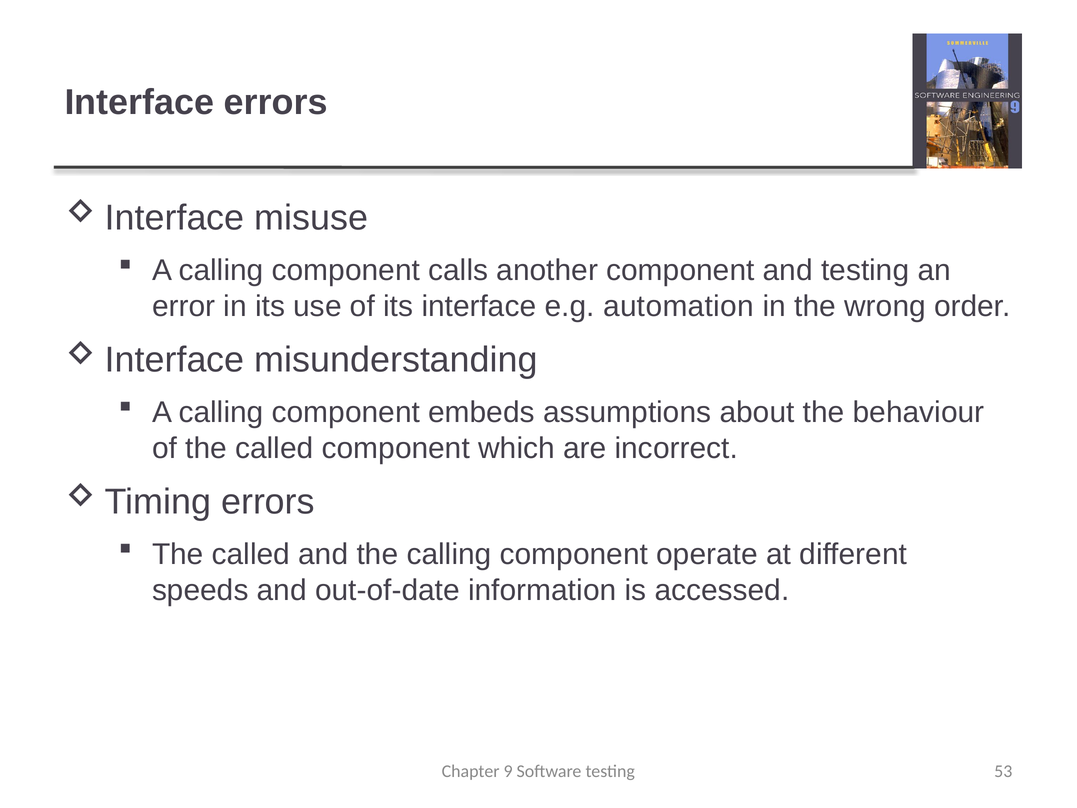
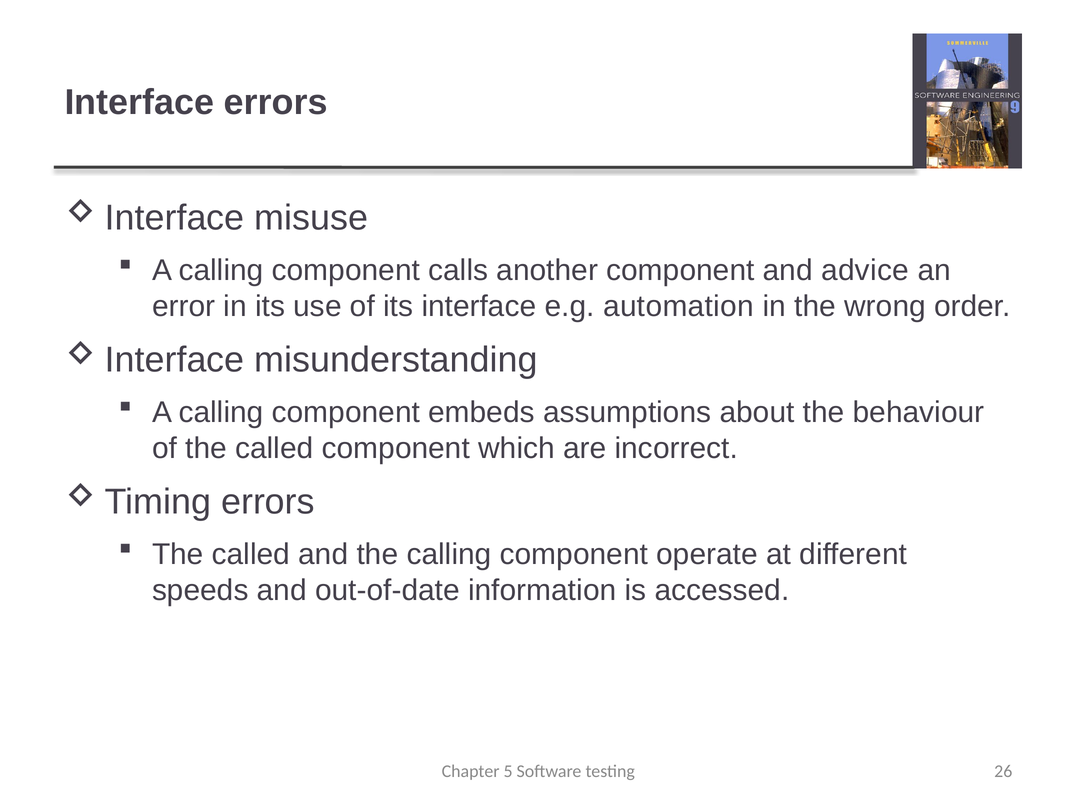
and testing: testing -> advice
9: 9 -> 5
53: 53 -> 26
